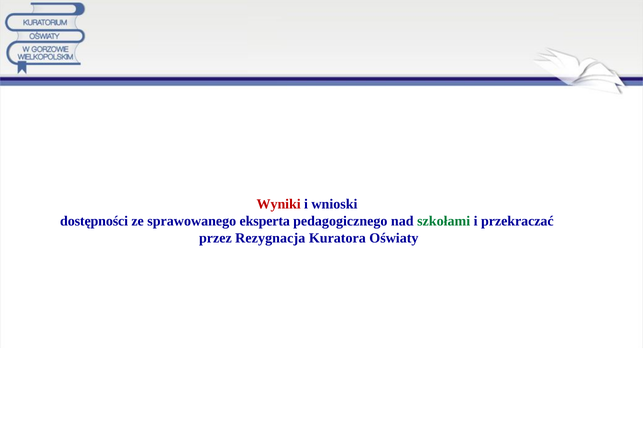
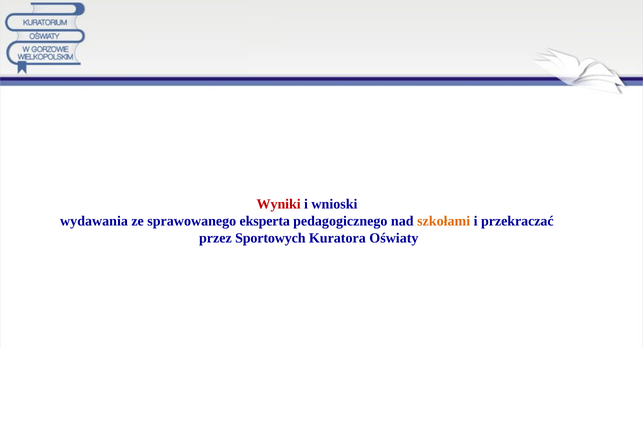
dostępności: dostępności -> wydawania
szkołami colour: green -> orange
Rezygnacja: Rezygnacja -> Sportowych
